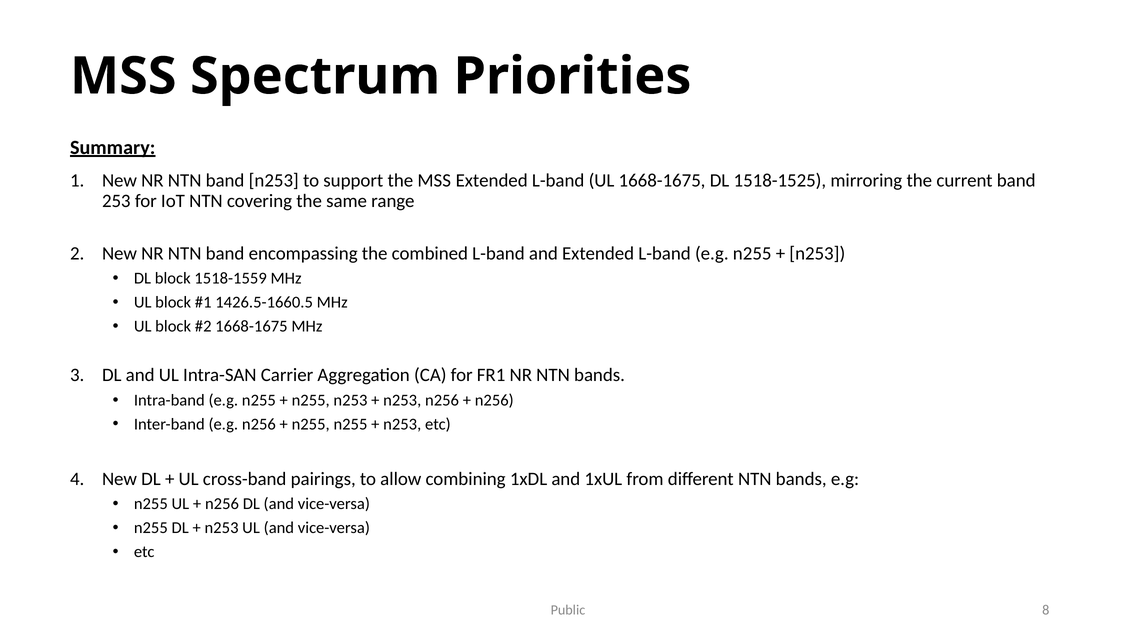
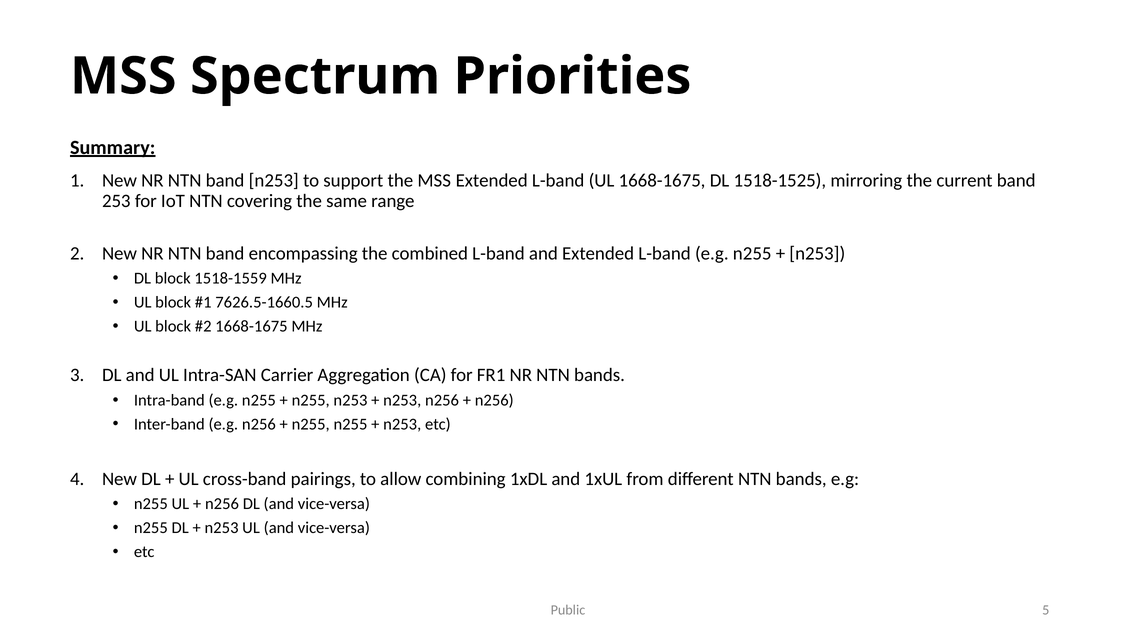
1426.5-1660.5: 1426.5-1660.5 -> 7626.5-1660.5
8: 8 -> 5
